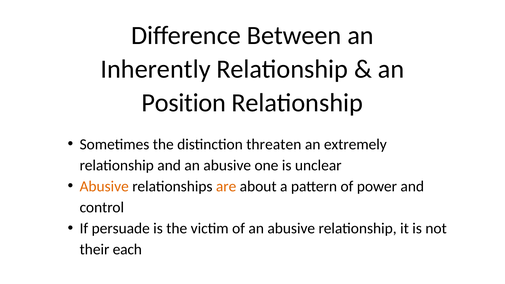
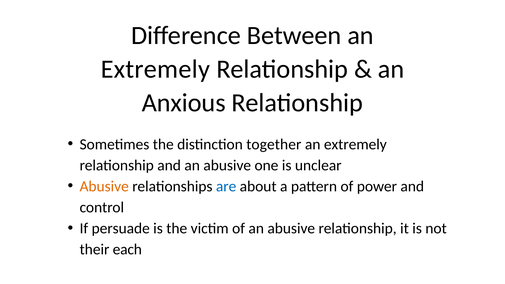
Inherently at (156, 69): Inherently -> Extremely
Position: Position -> Anxious
threaten: threaten -> together
are colour: orange -> blue
